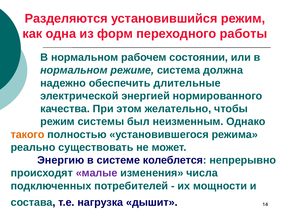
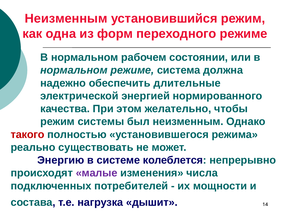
Разделяются at (66, 19): Разделяются -> Неизменным
переходного работы: работы -> режиме
такого colour: orange -> red
